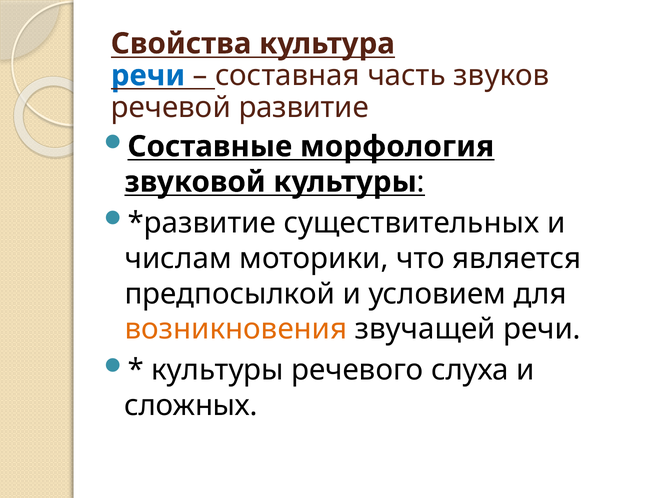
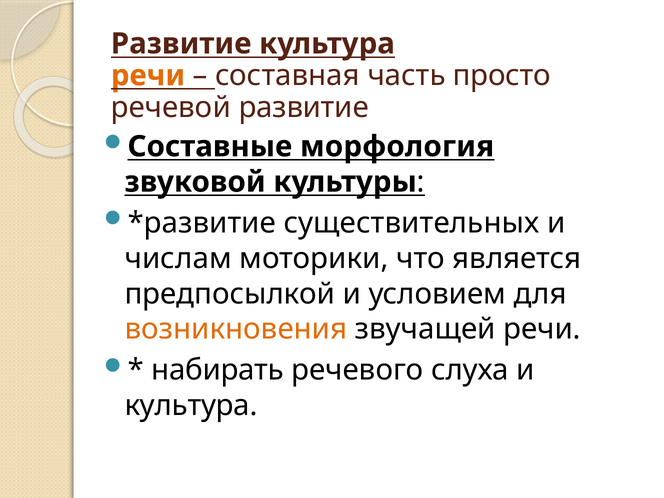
Свойства at (181, 44): Свойства -> Развитие
речи at (148, 76) colour: blue -> orange
звуков: звуков -> просто
культуры at (218, 370): культуры -> набирать
сложных at (191, 406): сложных -> культура
